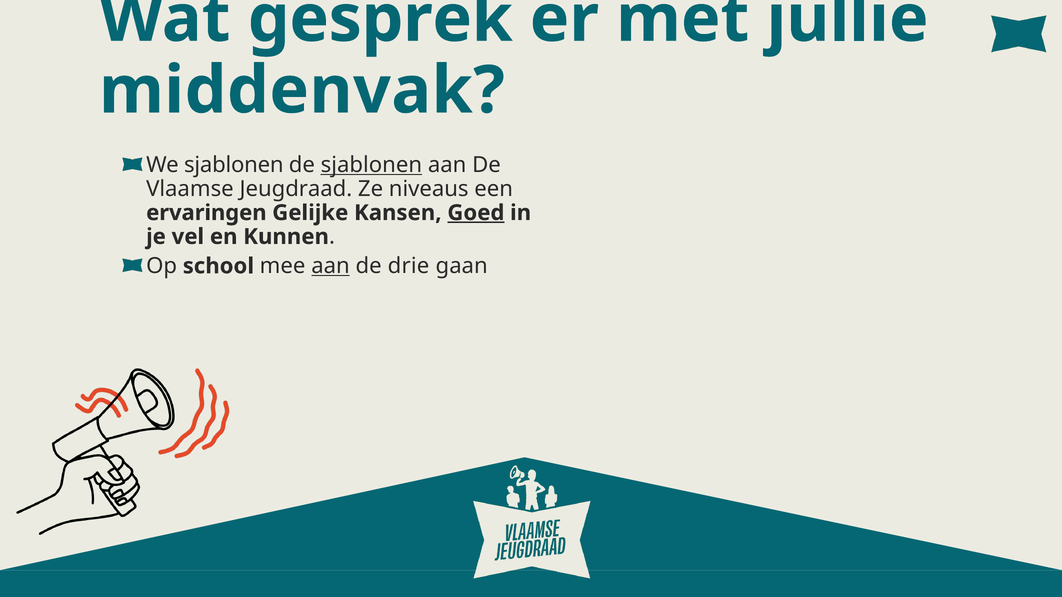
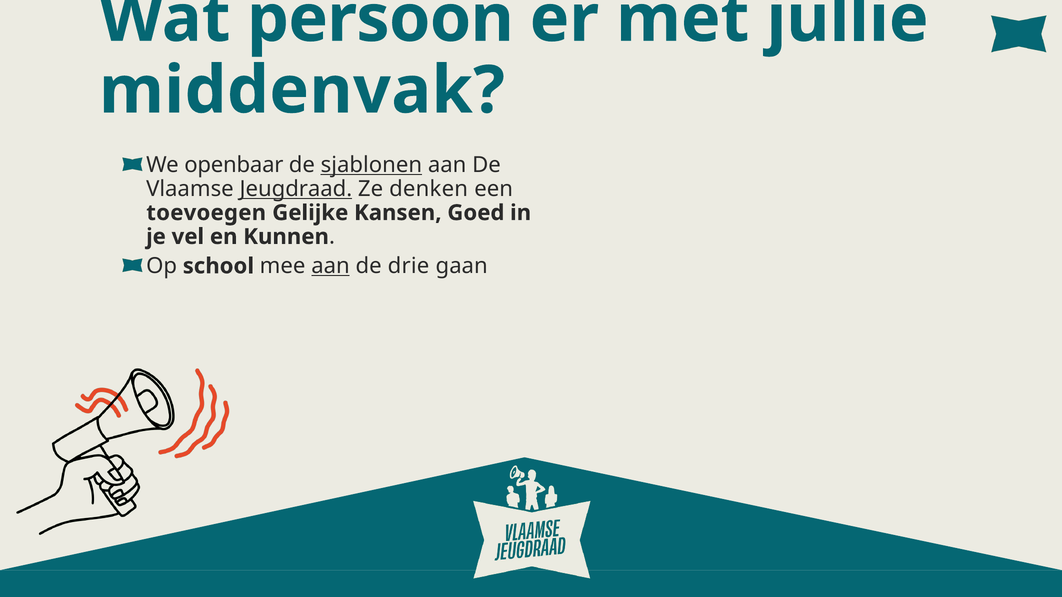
gesprek: gesprek -> persoon
We sjablonen: sjablonen -> openbaar
Jeugdraad underline: none -> present
niveaus: niveaus -> denken
ervaringen: ervaringen -> toevoegen
Goed underline: present -> none
